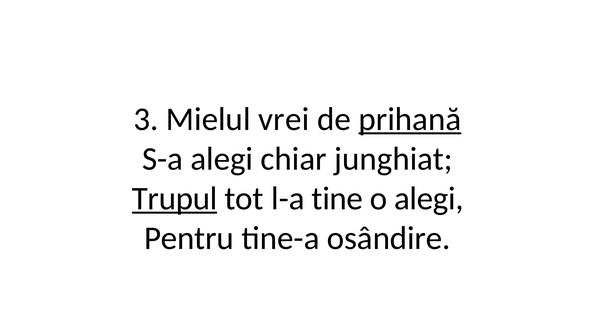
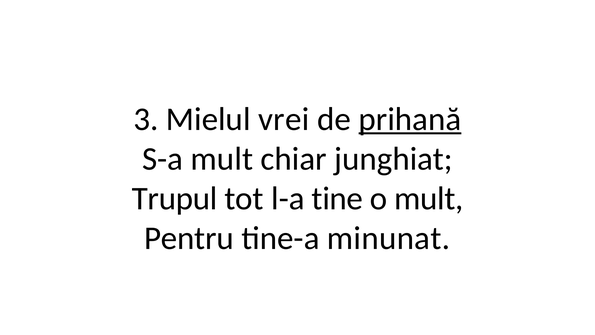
S-a alegi: alegi -> mult
Trupul underline: present -> none
o alegi: alegi -> mult
osândire: osândire -> minunat
